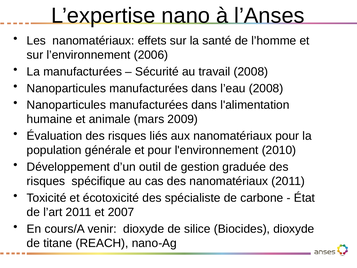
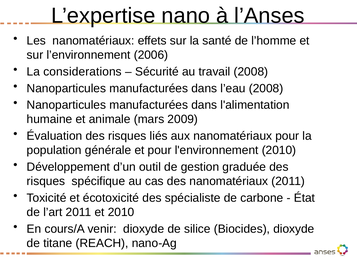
La manufacturées: manufacturées -> considerations
et 2007: 2007 -> 2010
